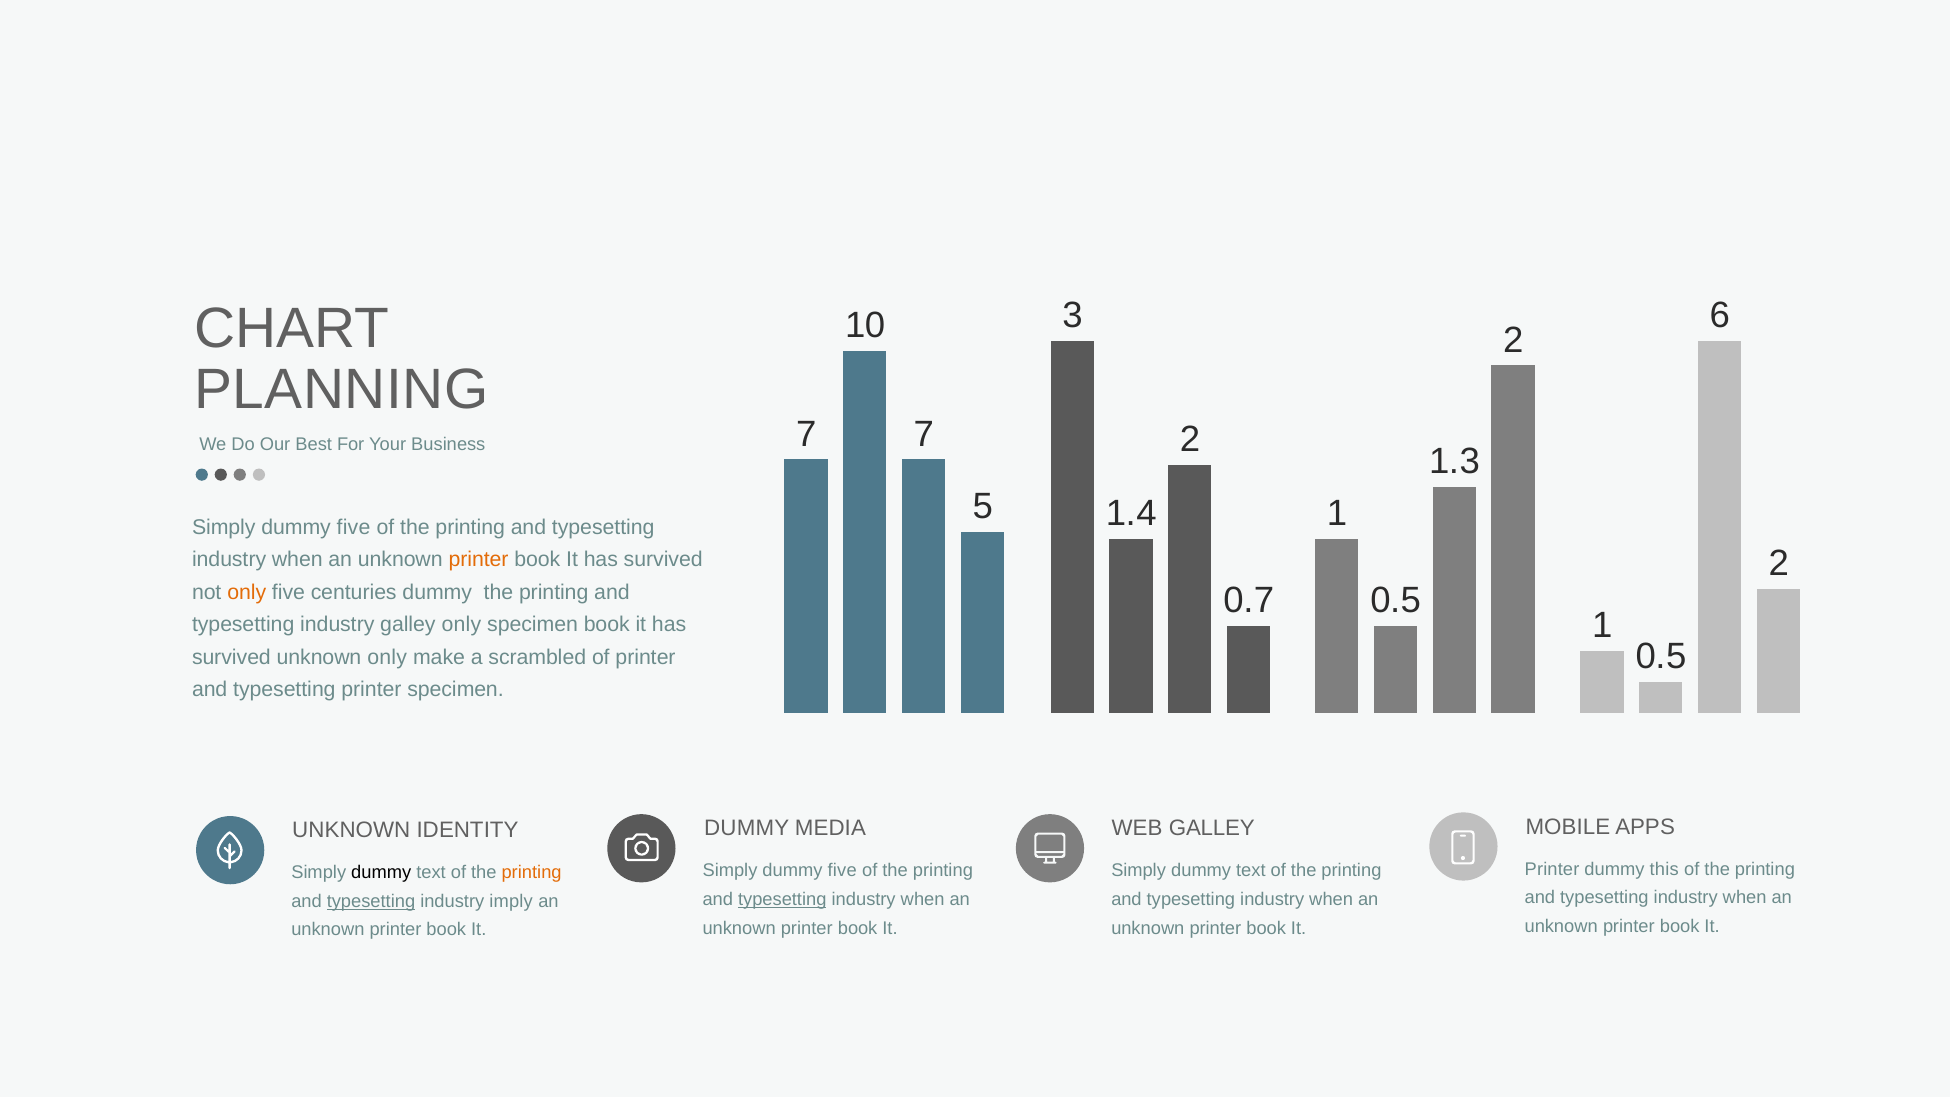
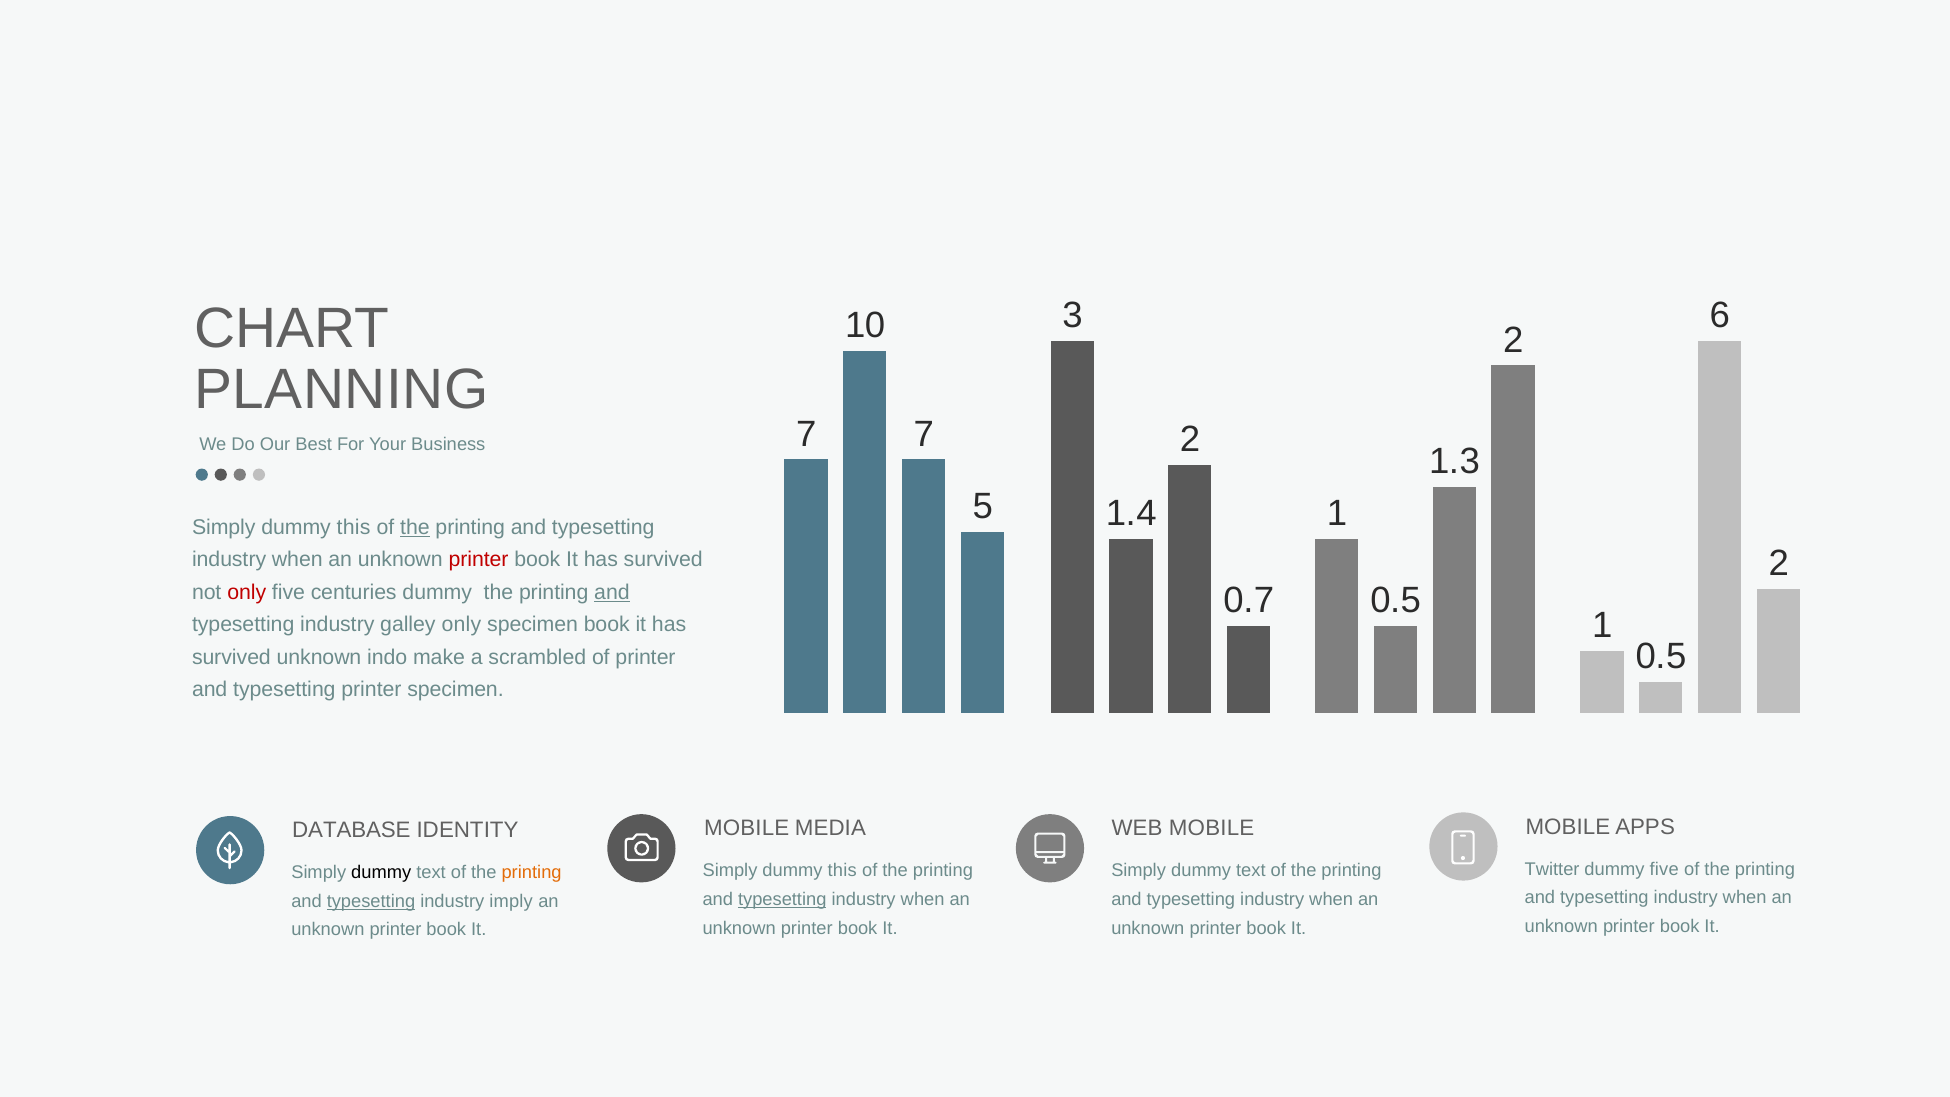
five at (354, 527): five -> this
the at (415, 527) underline: none -> present
printer at (479, 560) colour: orange -> red
only at (247, 592) colour: orange -> red
and at (612, 592) underline: none -> present
unknown only: only -> indo
DUMMY at (747, 828): DUMMY -> MOBILE
WEB GALLEY: GALLEY -> MOBILE
UNKNOWN at (351, 830): UNKNOWN -> DATABASE
Printer at (1552, 869): Printer -> Twitter
dummy this: this -> five
five at (842, 871): five -> this
